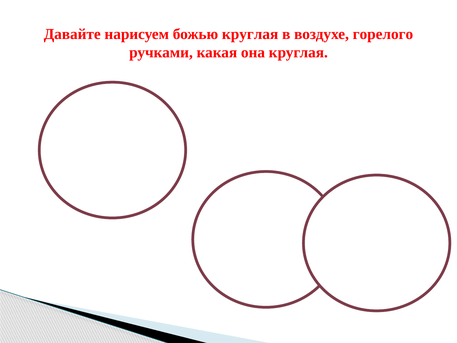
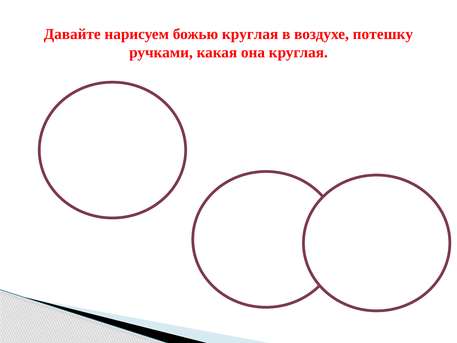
горелого: горелого -> потешку
